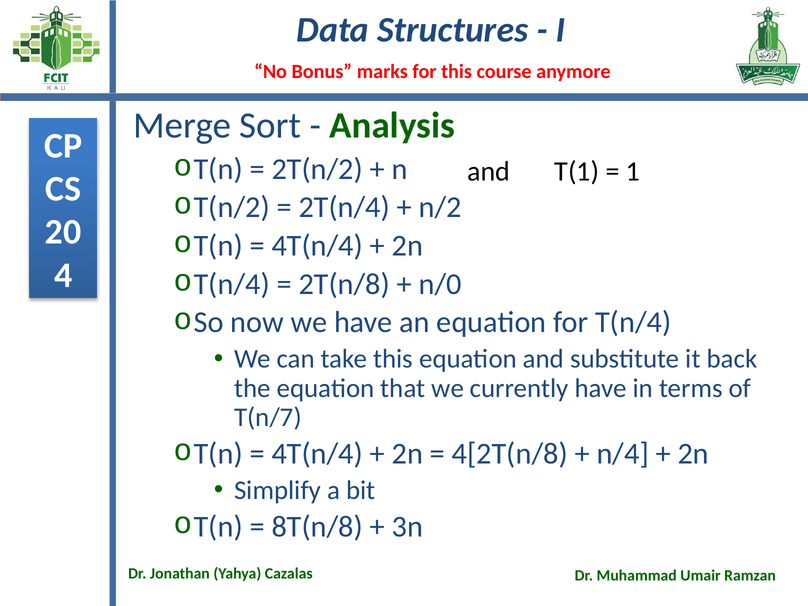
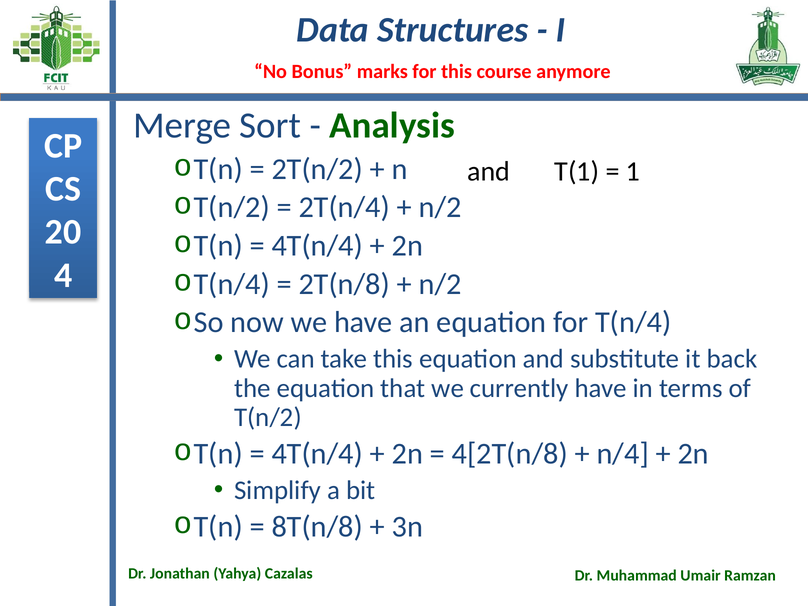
n/0 at (440, 284): n/0 -> n/2
T(n/7 at (268, 417): T(n/7 -> T(n/2
